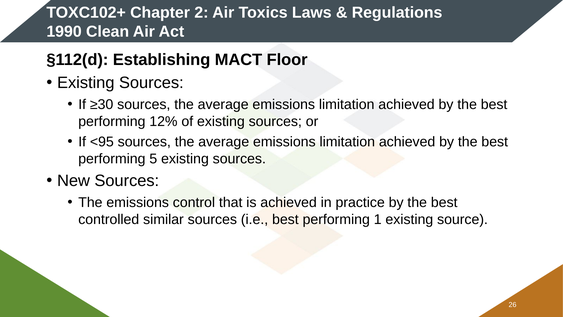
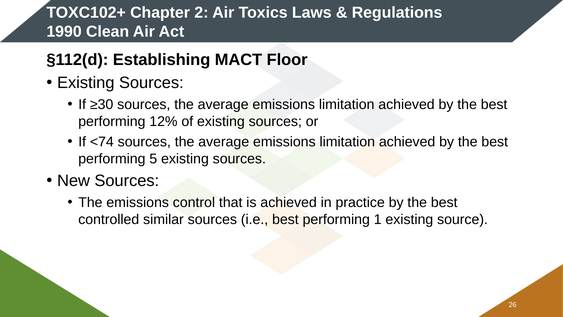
<95: <95 -> <74
